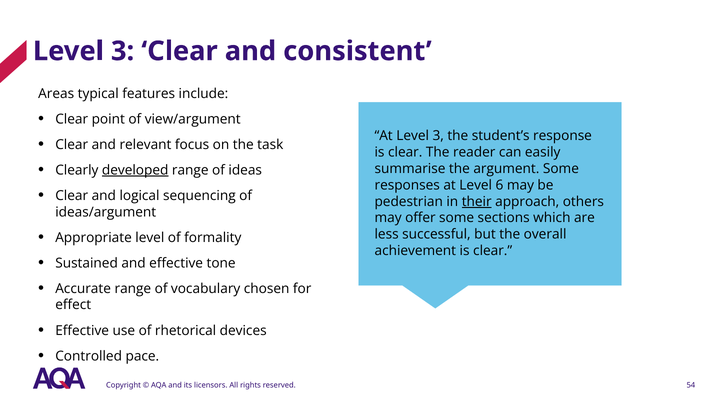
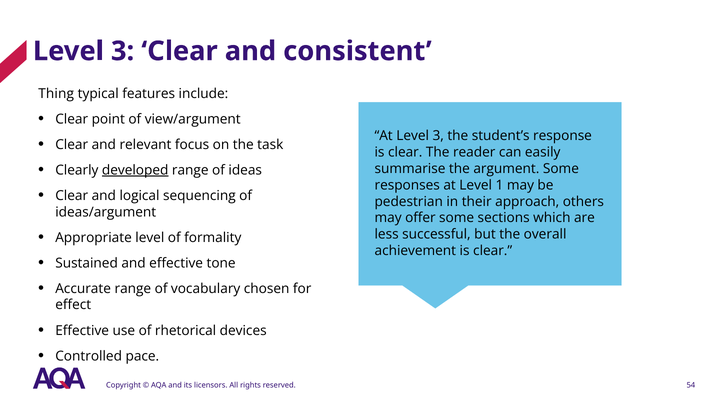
Areas: Areas -> Thing
6: 6 -> 1
their underline: present -> none
